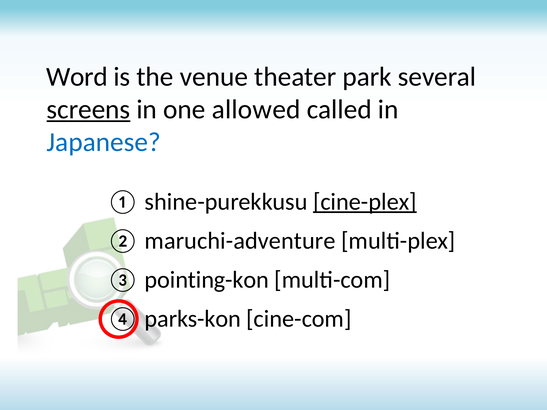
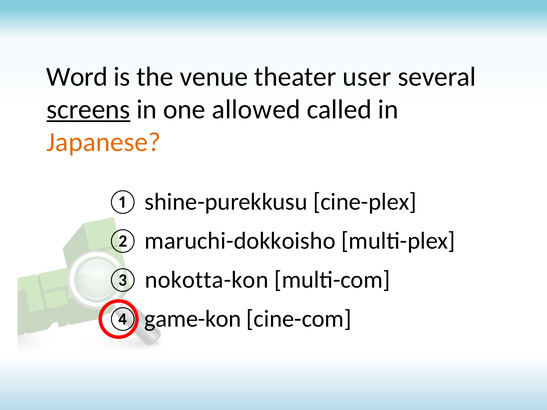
park: park -> user
Japanese colour: blue -> orange
cine-plex underline: present -> none
maruchi-adventure: maruchi-adventure -> maruchi-dokkoisho
pointing-kon: pointing-kon -> nokotta-kon
parks-kon: parks-kon -> game-kon
